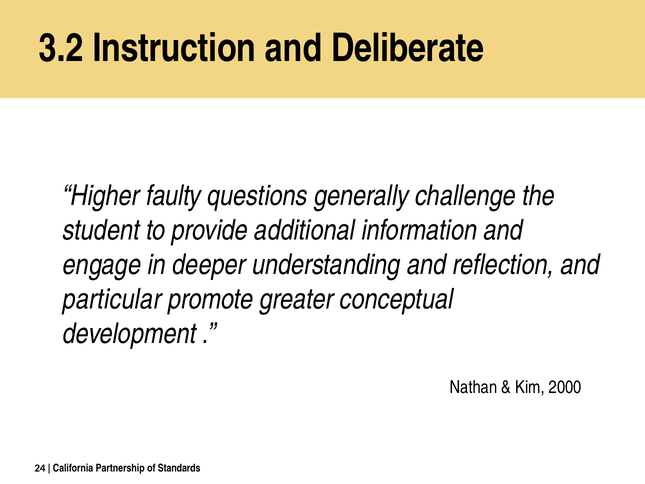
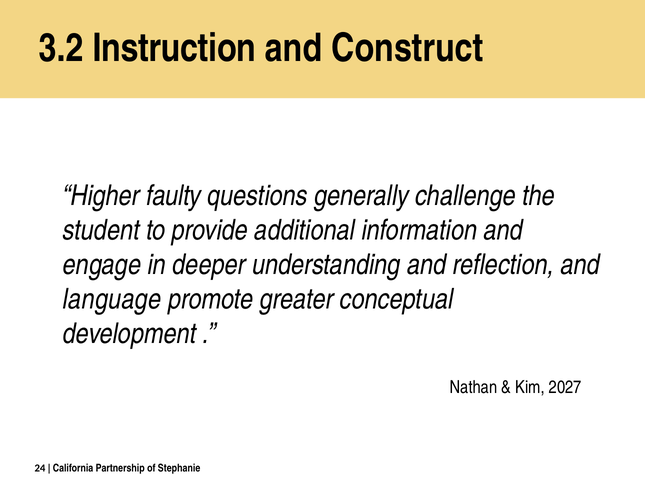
Deliberate: Deliberate -> Construct
particular: particular -> language
2000: 2000 -> 2027
Standards: Standards -> Stephanie
